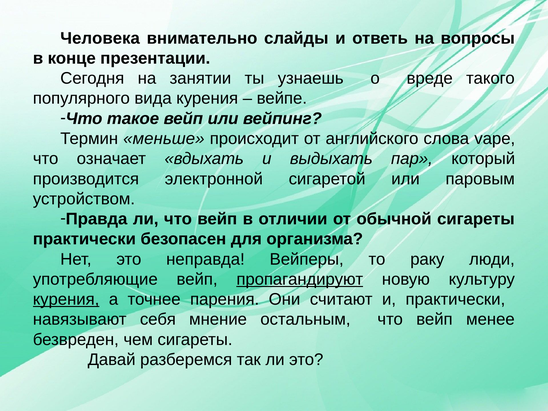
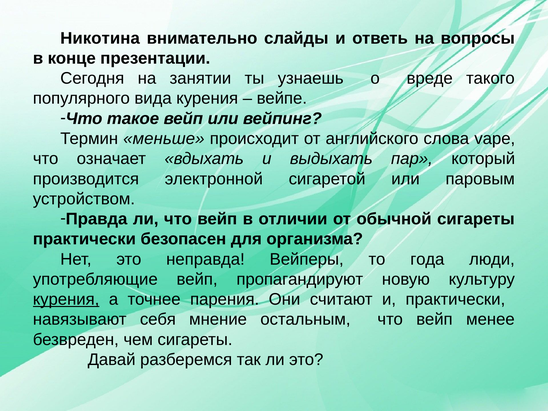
Человека: Человека -> Никотина
раку: раку -> года
пропагандируют underline: present -> none
